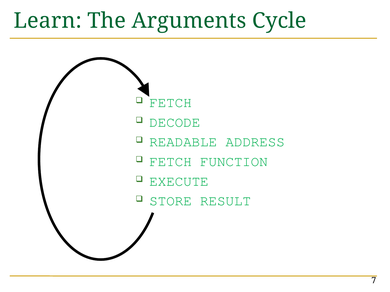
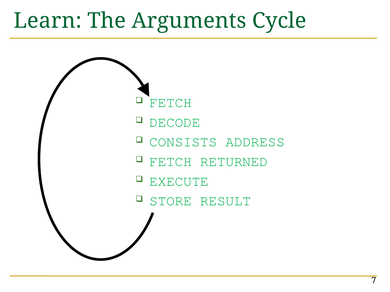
READABLE: READABLE -> CONSISTS
FUNCTION: FUNCTION -> RETURNED
